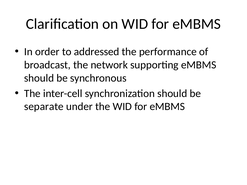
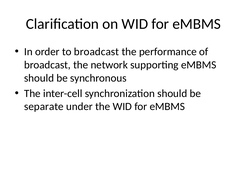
to addressed: addressed -> broadcast
